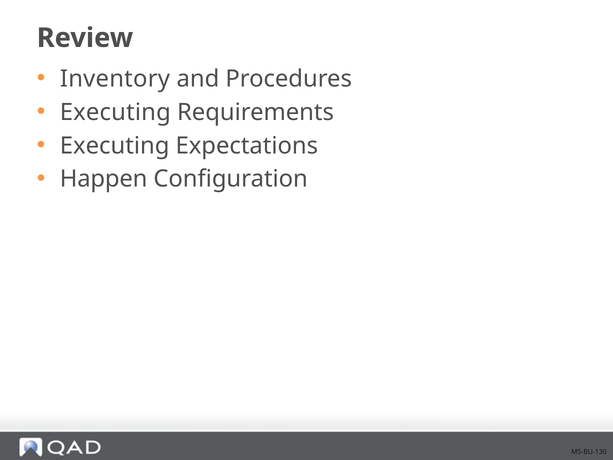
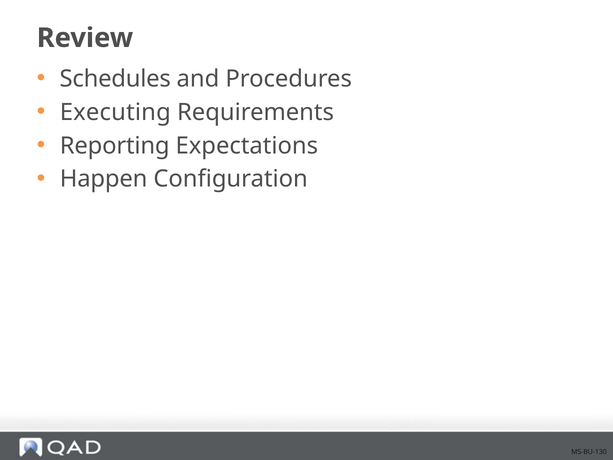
Inventory: Inventory -> Schedules
Executing at (115, 146): Executing -> Reporting
